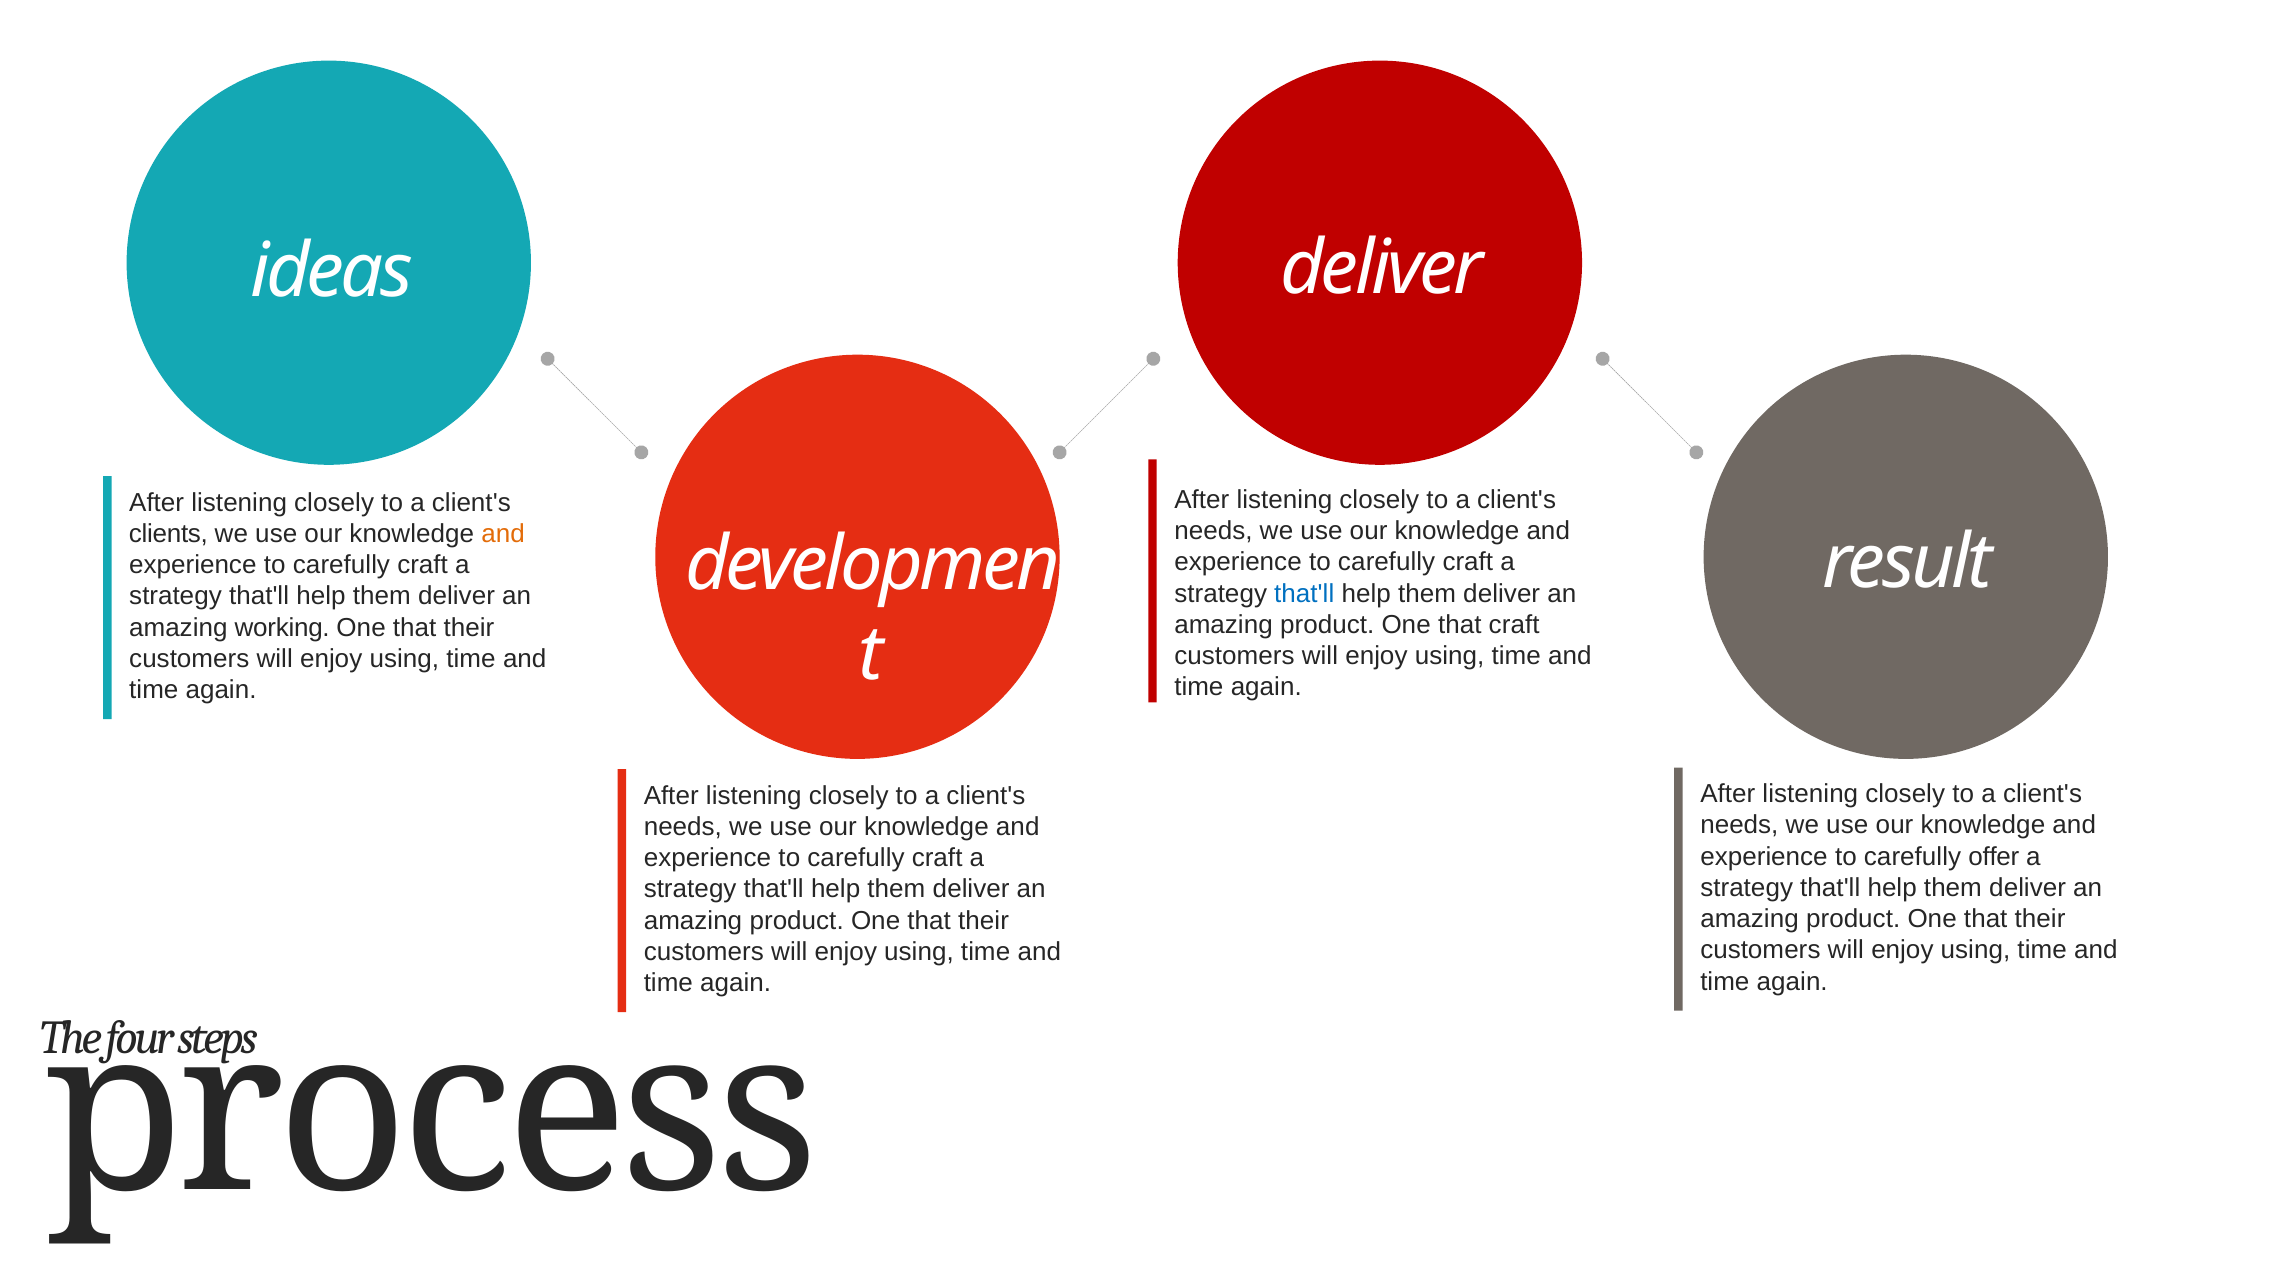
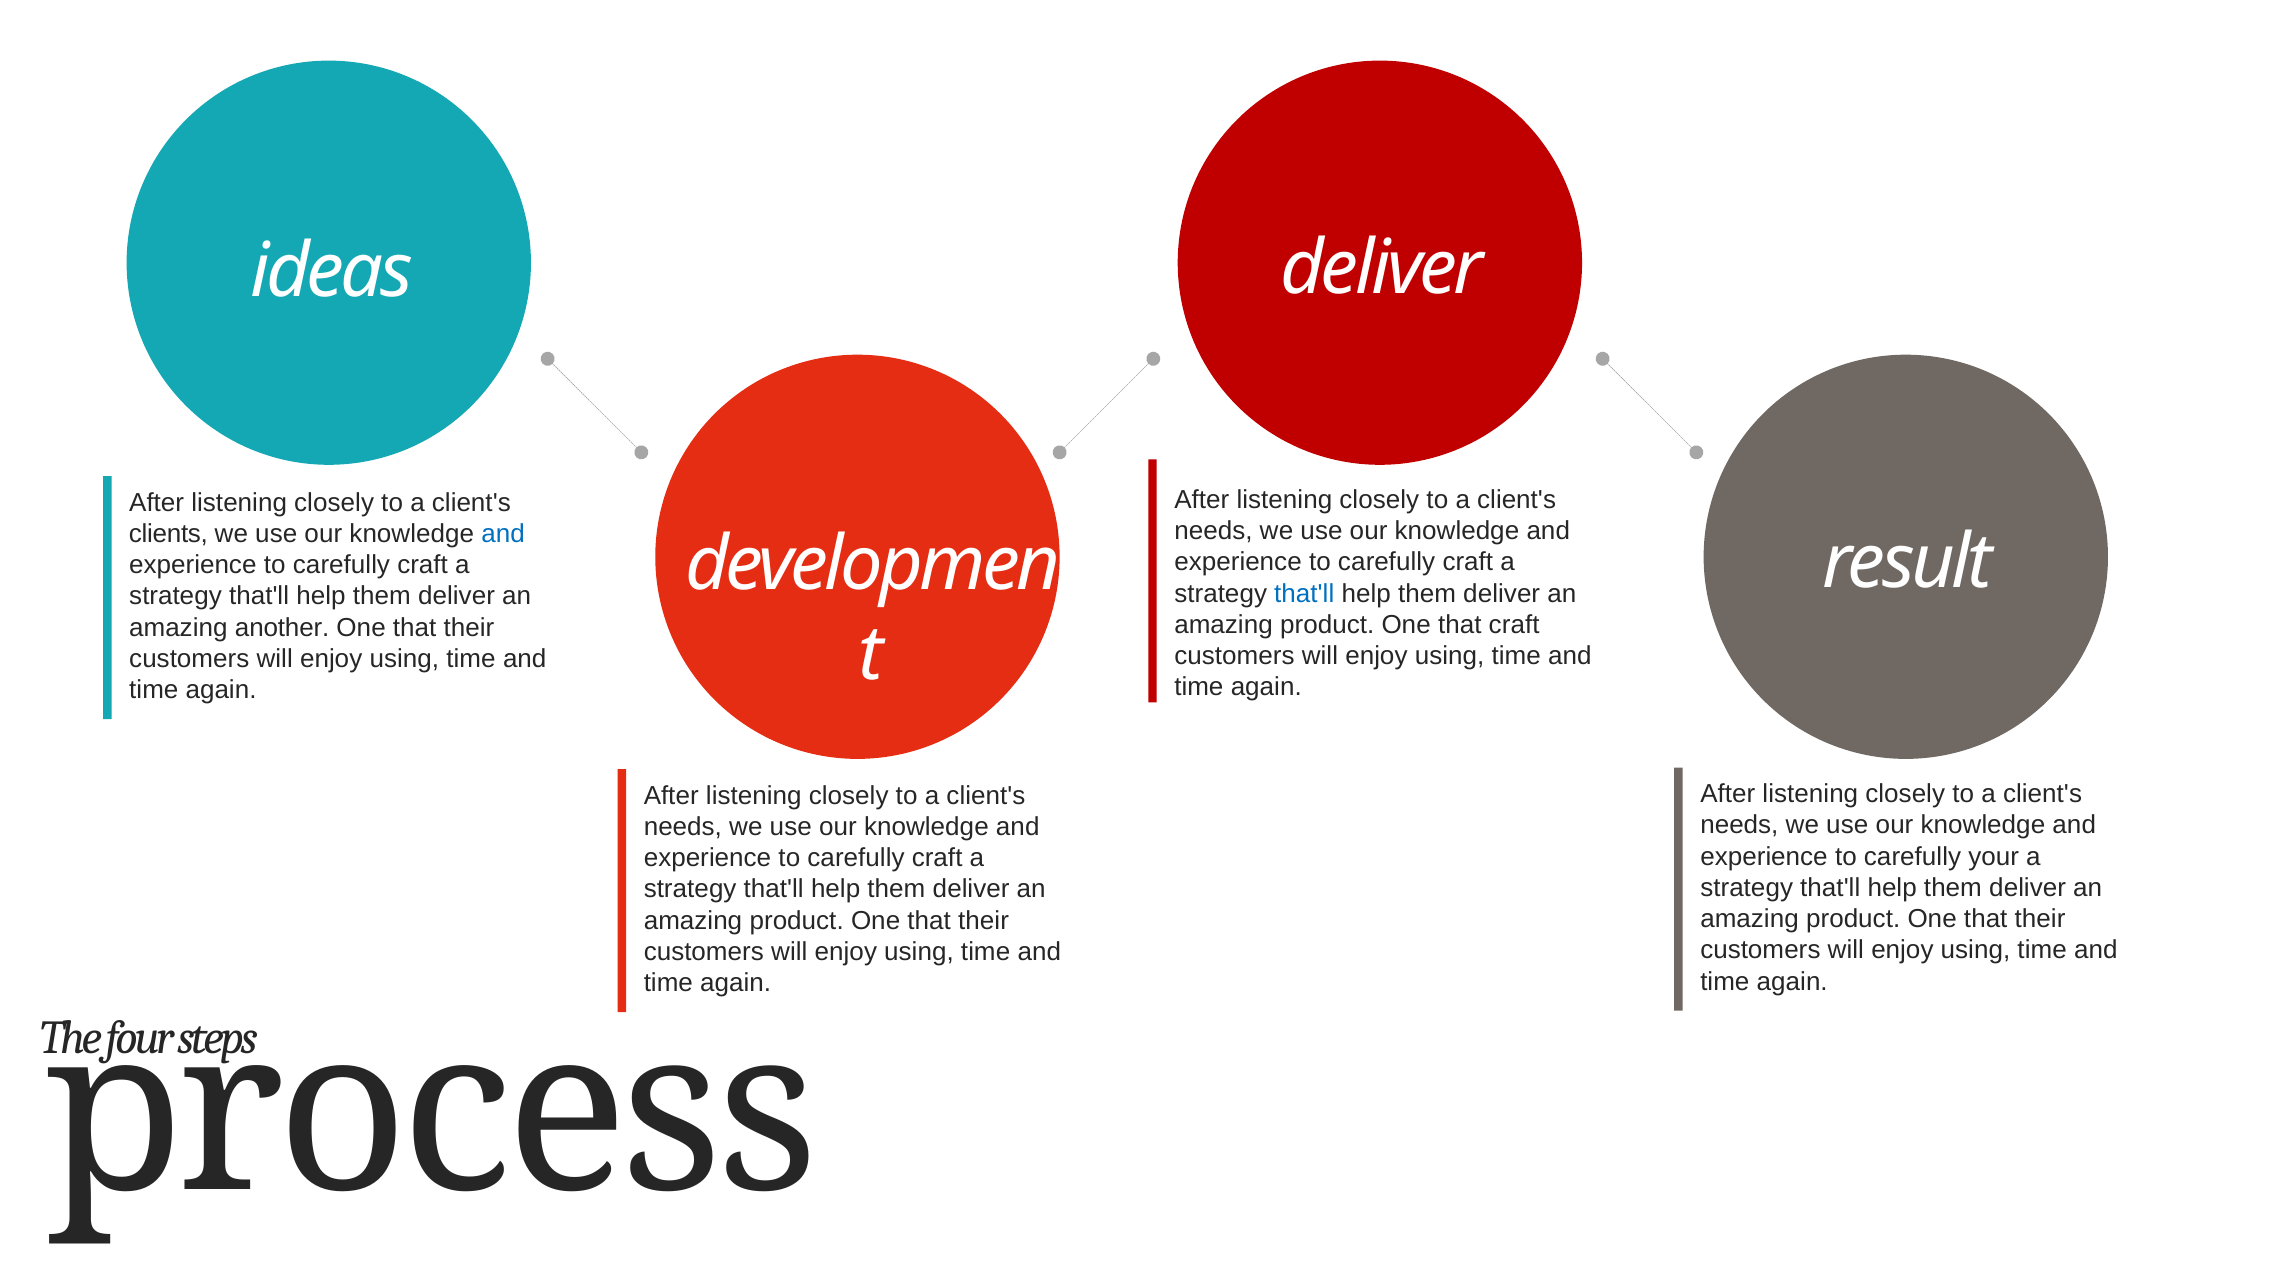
and at (503, 534) colour: orange -> blue
working: working -> another
offer: offer -> your
